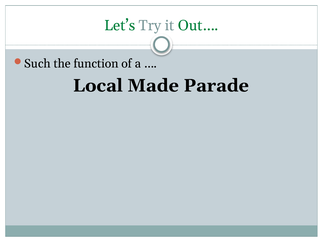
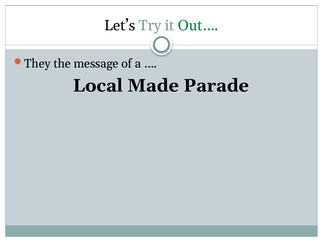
Let’s colour: green -> black
Such: Such -> They
function: function -> message
